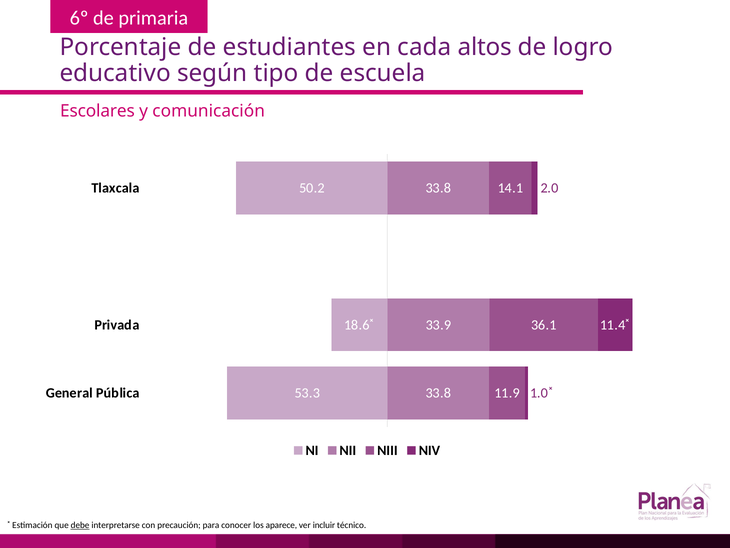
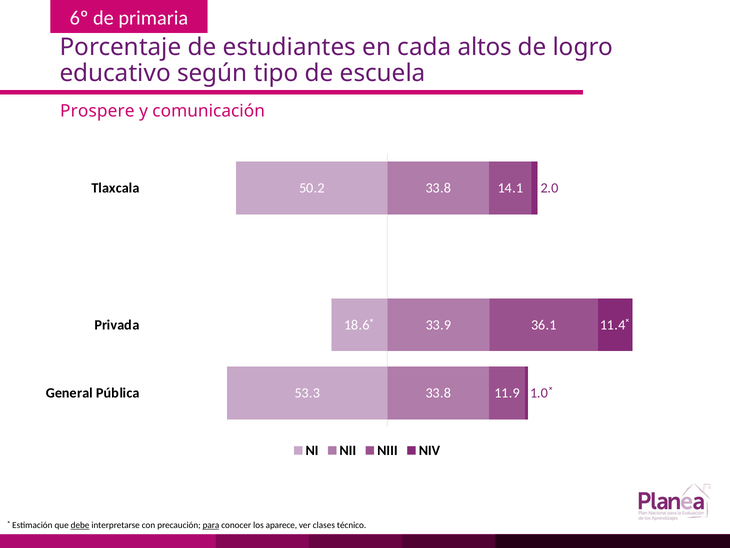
Escolares: Escolares -> Prospere
para underline: none -> present
incluir: incluir -> clases
